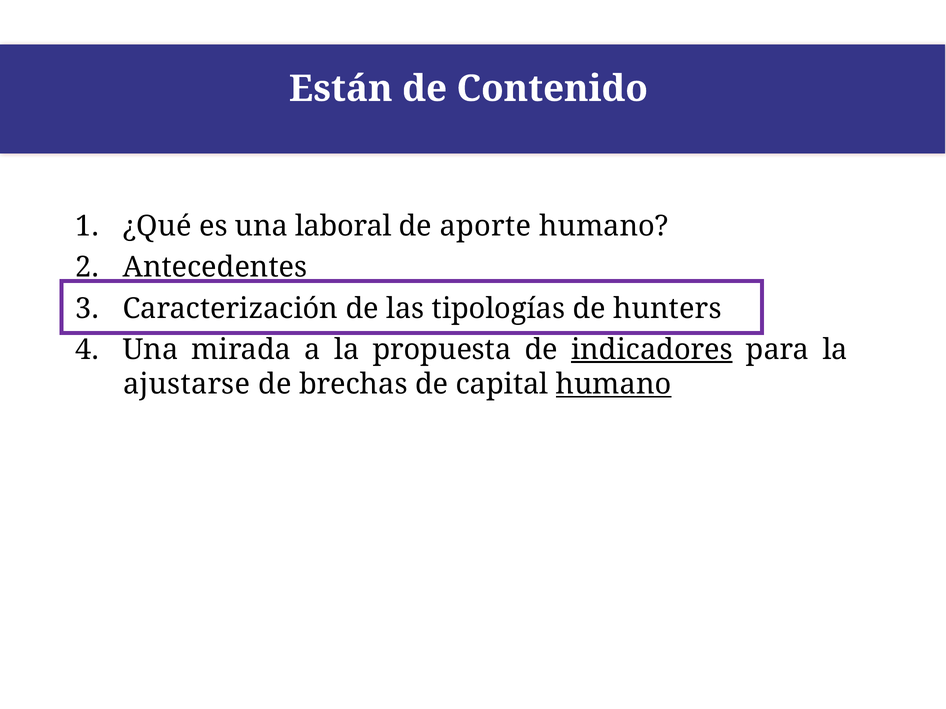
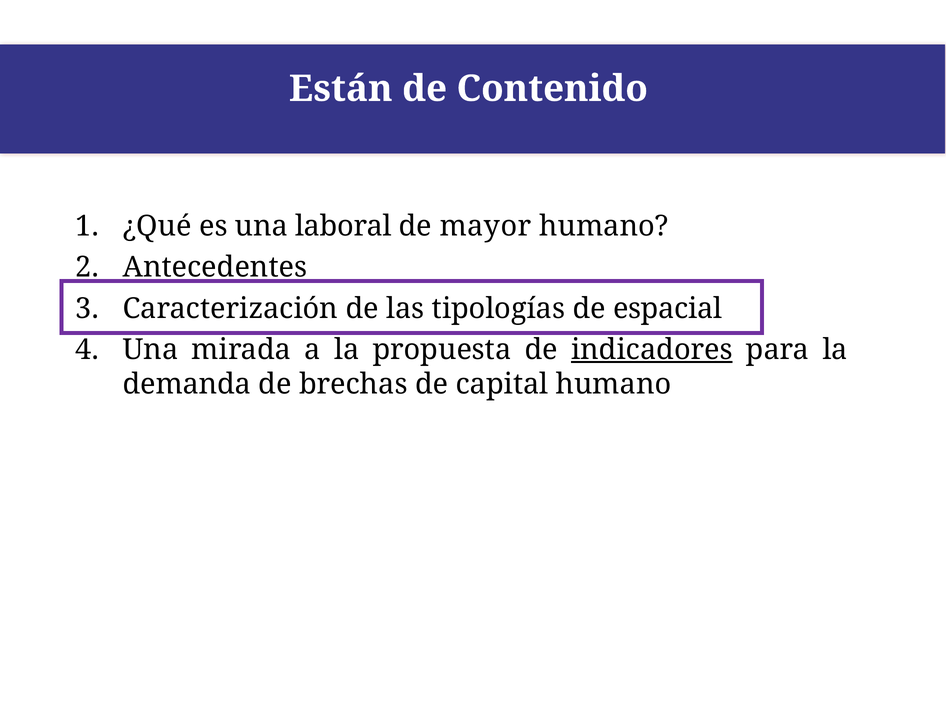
aporte: aporte -> mayor
hunters: hunters -> espacial
ajustarse: ajustarse -> demanda
humano at (614, 385) underline: present -> none
